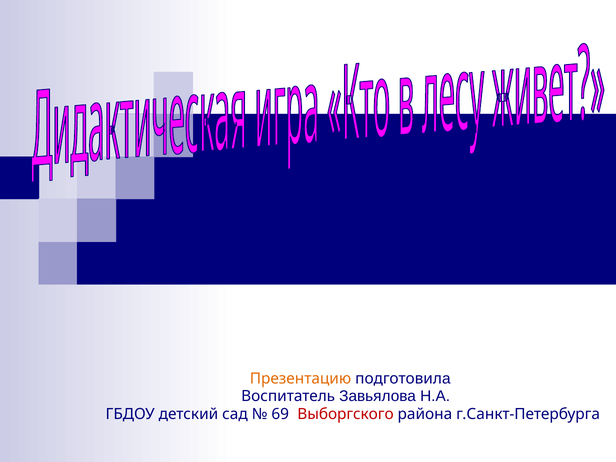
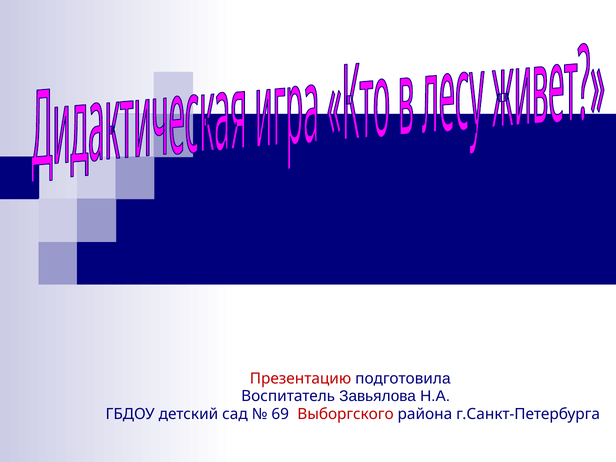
Презентацию colour: orange -> red
